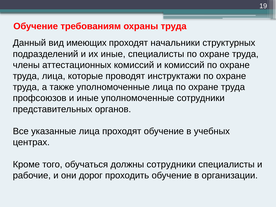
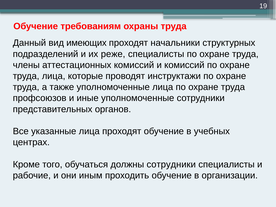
их иные: иные -> реже
дорог: дорог -> иным
